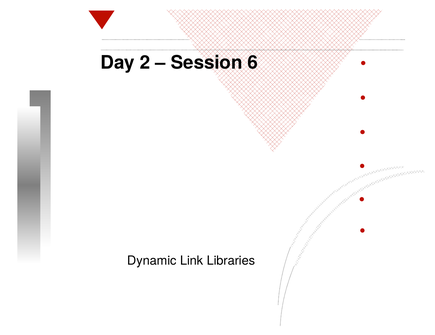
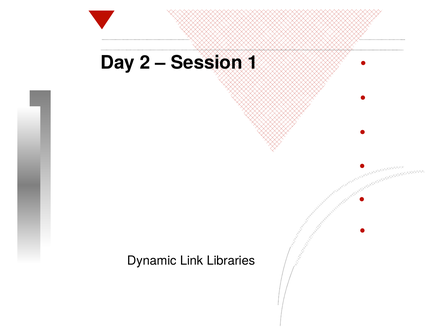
6: 6 -> 1
